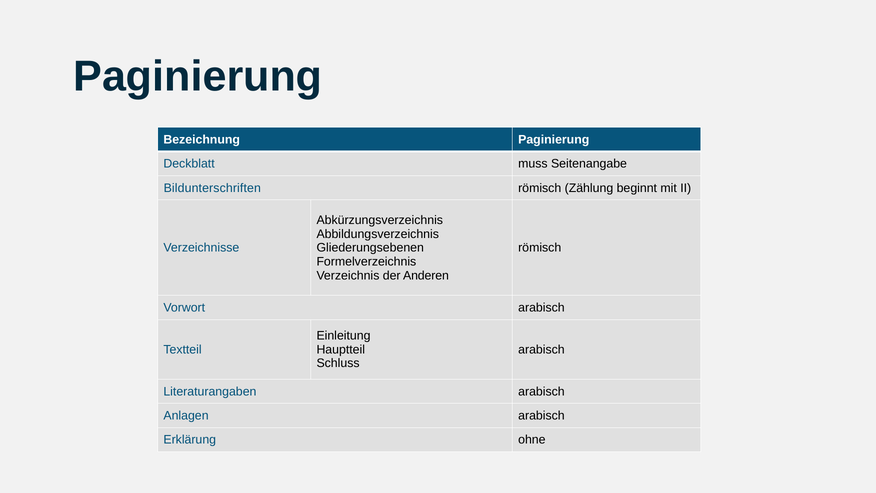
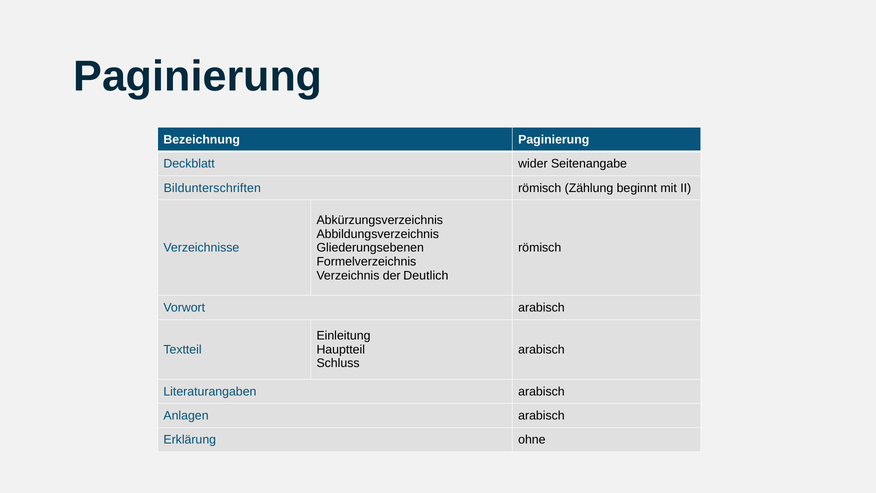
muss: muss -> wider
Anderen: Anderen -> Deutlich
